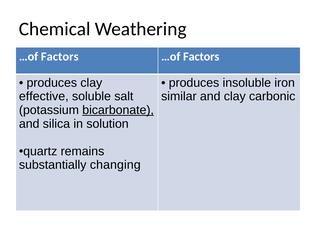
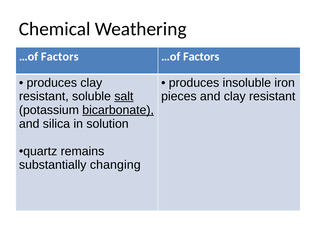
effective at (44, 96): effective -> resistant
salt underline: none -> present
similar: similar -> pieces
and clay carbonic: carbonic -> resistant
